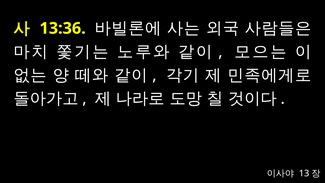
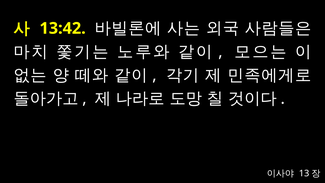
13:36: 13:36 -> 13:42
